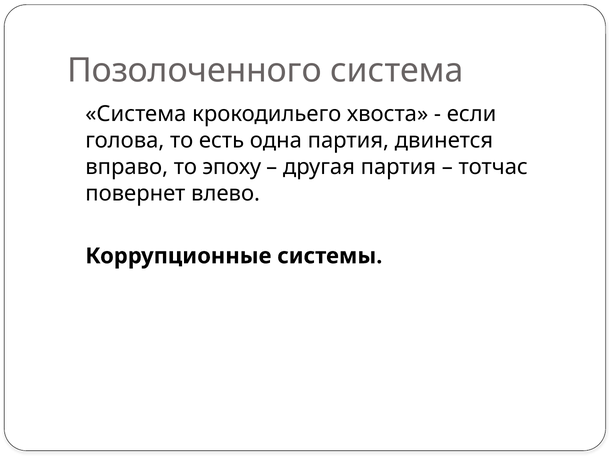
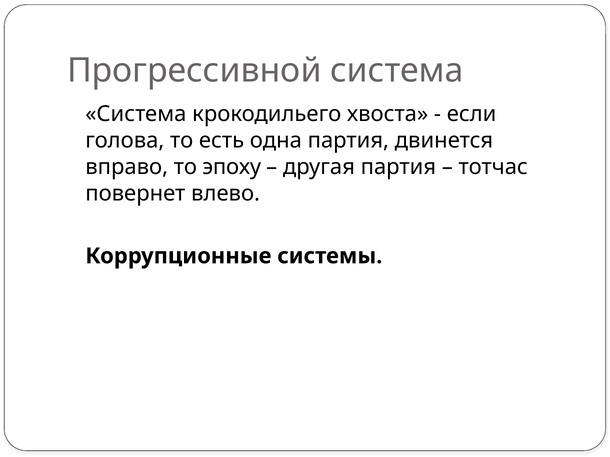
Позолоченного: Позолоченного -> Прогрессивной
